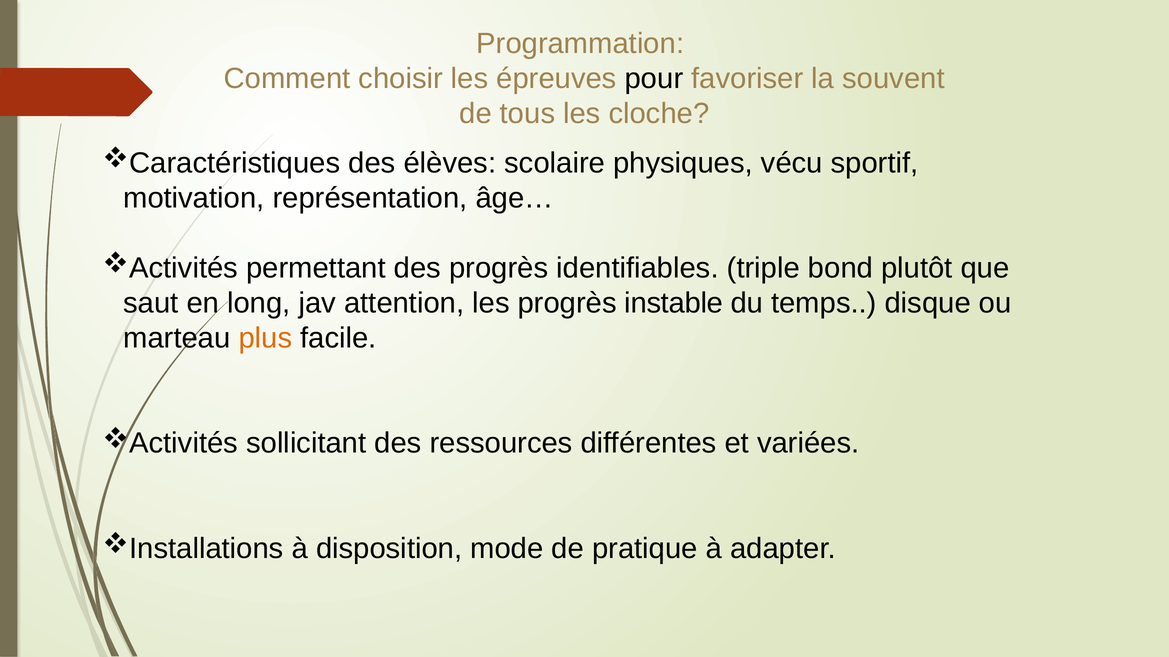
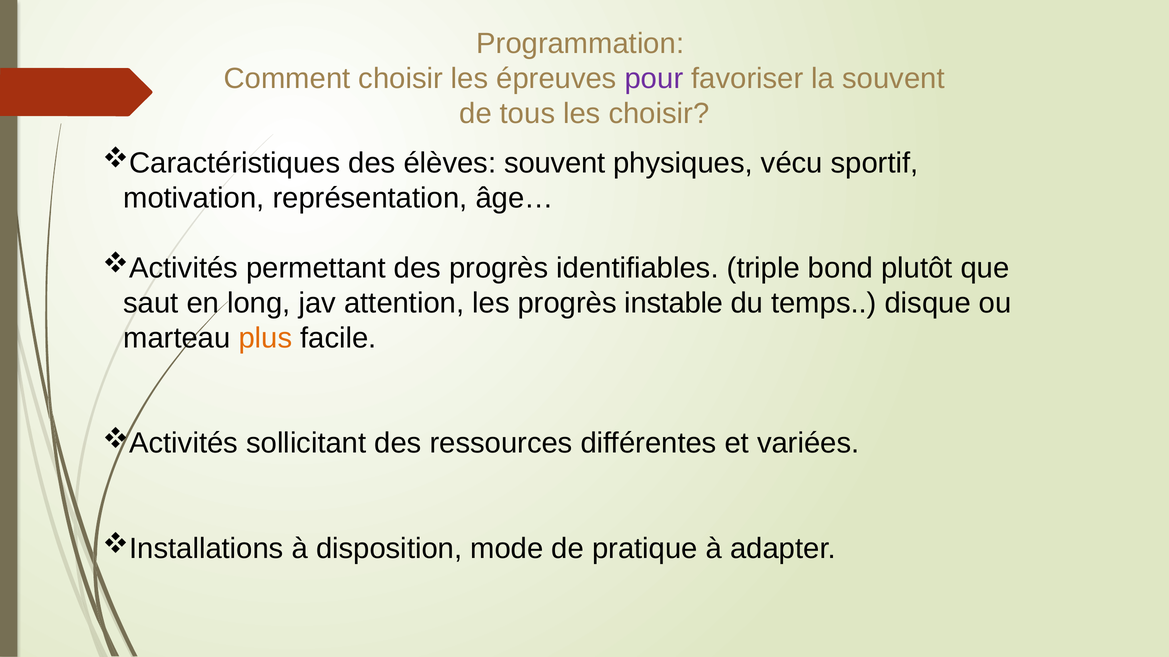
pour colour: black -> purple
les cloche: cloche -> choisir
élèves scolaire: scolaire -> souvent
